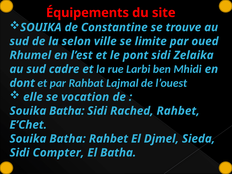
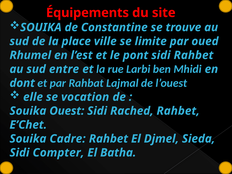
selon: selon -> place
sidi Zelaika: Zelaika -> Rahbet
cadre: cadre -> entre
Batha at (67, 111): Batha -> Ouest
Batha at (68, 139): Batha -> Cadre
